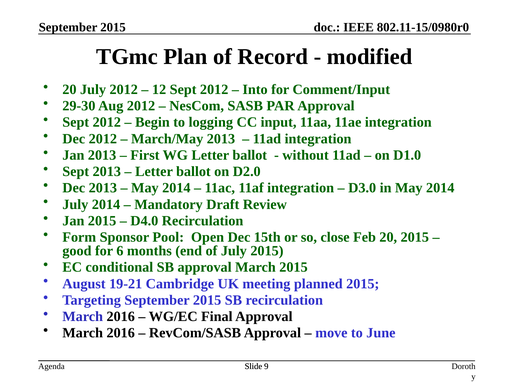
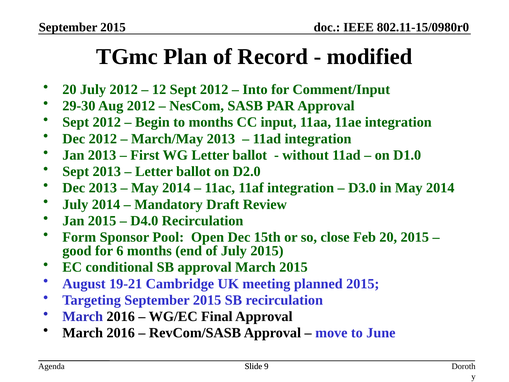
to logging: logging -> months
